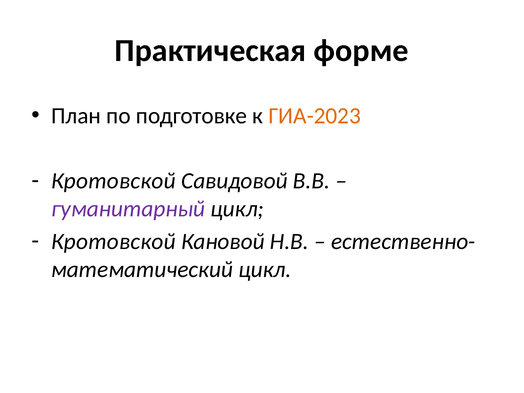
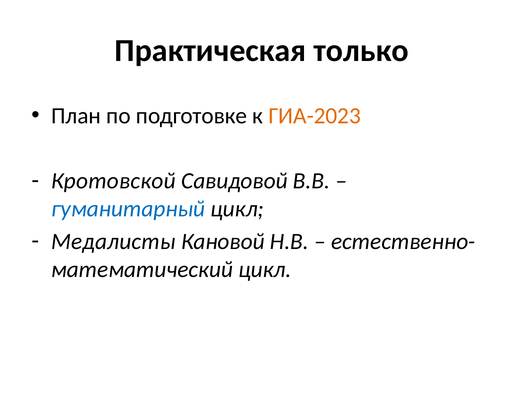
форме: форме -> только
гуманитарный colour: purple -> blue
Кротовской at (113, 241): Кротовской -> Медалисты
